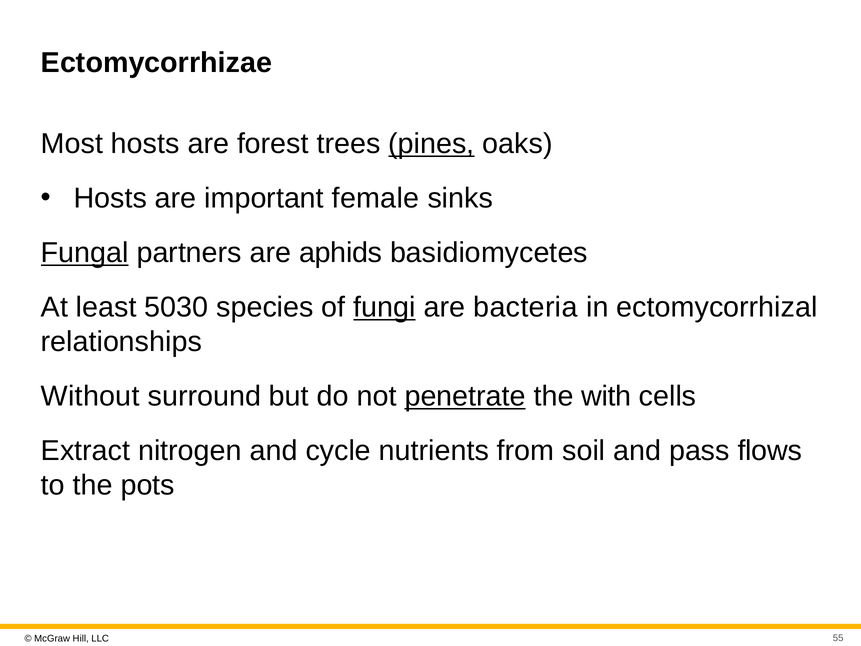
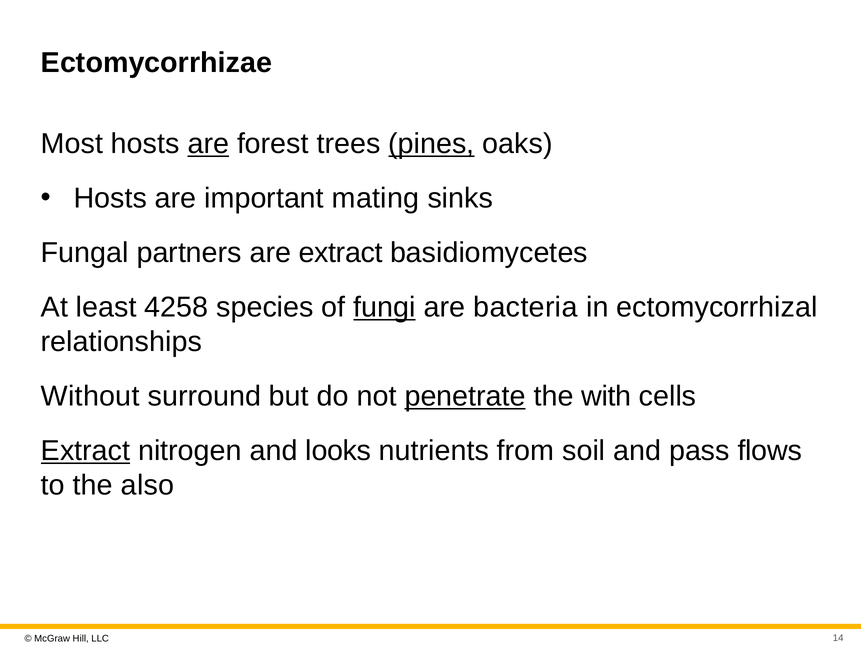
are at (208, 144) underline: none -> present
female: female -> mating
Fungal underline: present -> none
are aphids: aphids -> extract
5030: 5030 -> 4258
Extract at (86, 451) underline: none -> present
cycle: cycle -> looks
pots: pots -> also
55: 55 -> 14
